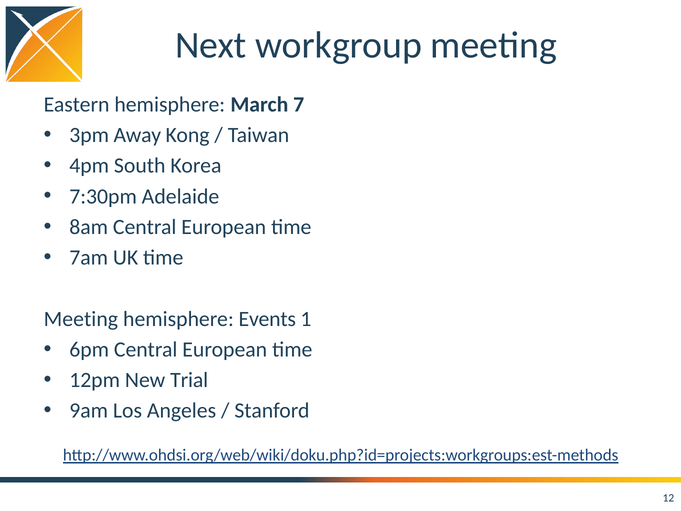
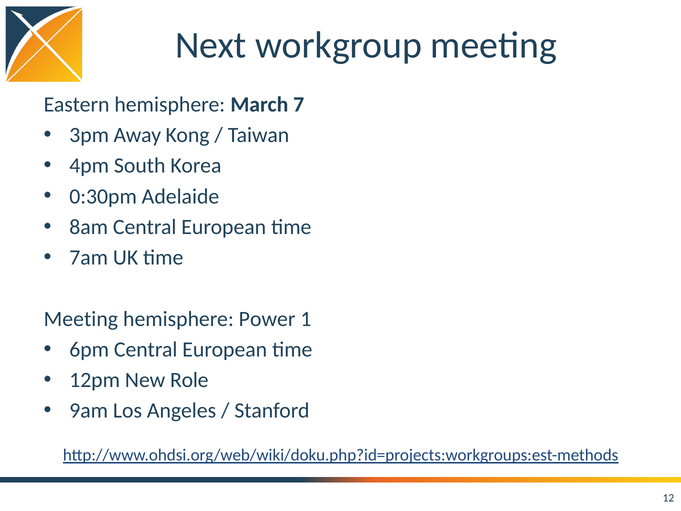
7:30pm: 7:30pm -> 0:30pm
Events: Events -> Power
Trial: Trial -> Role
